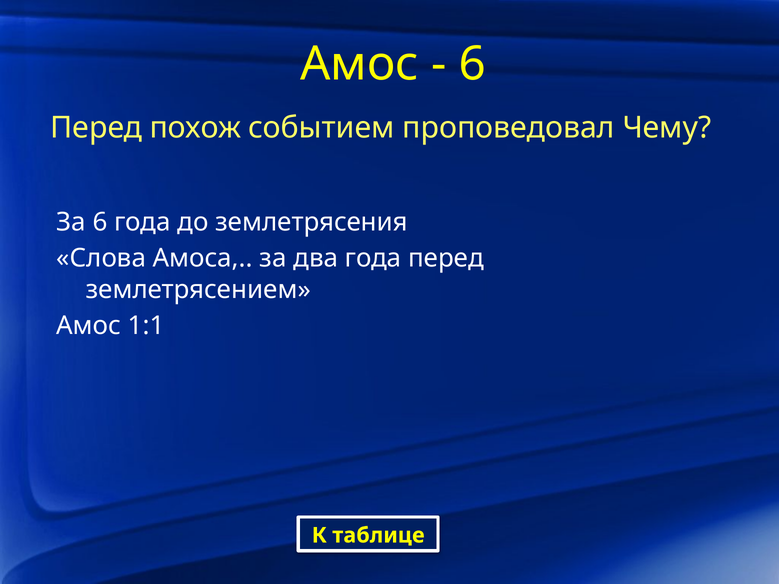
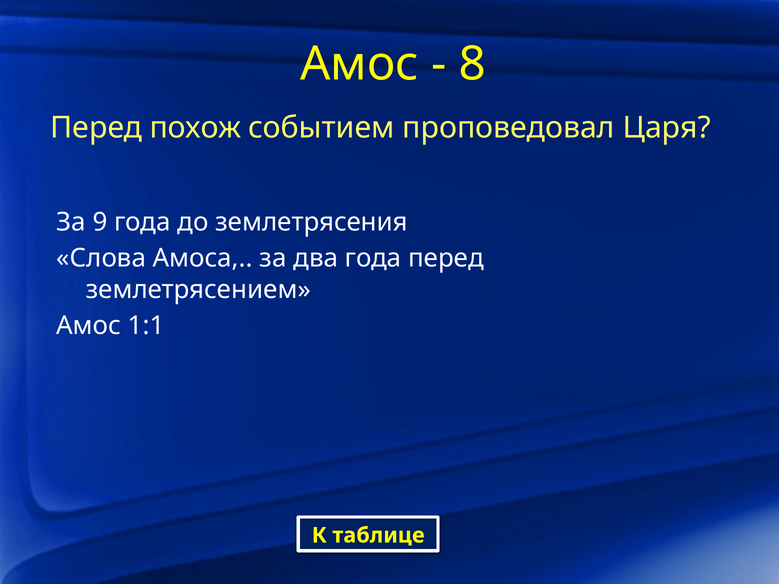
6 at (472, 64): 6 -> 8
Чему: Чему -> Царя
За 6: 6 -> 9
